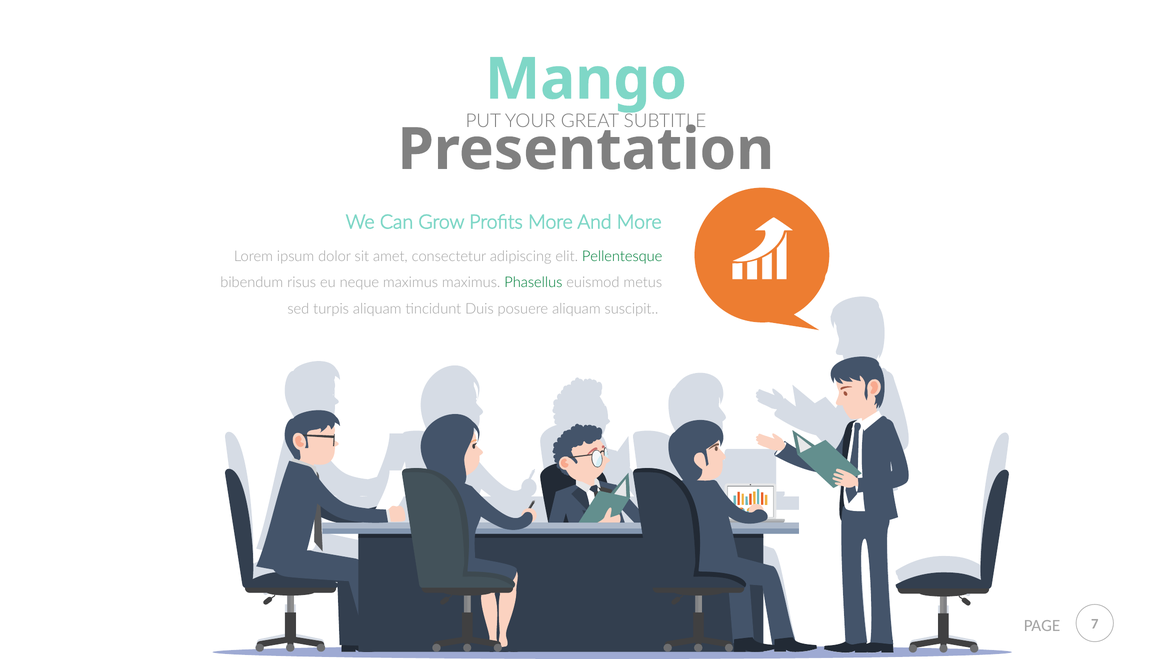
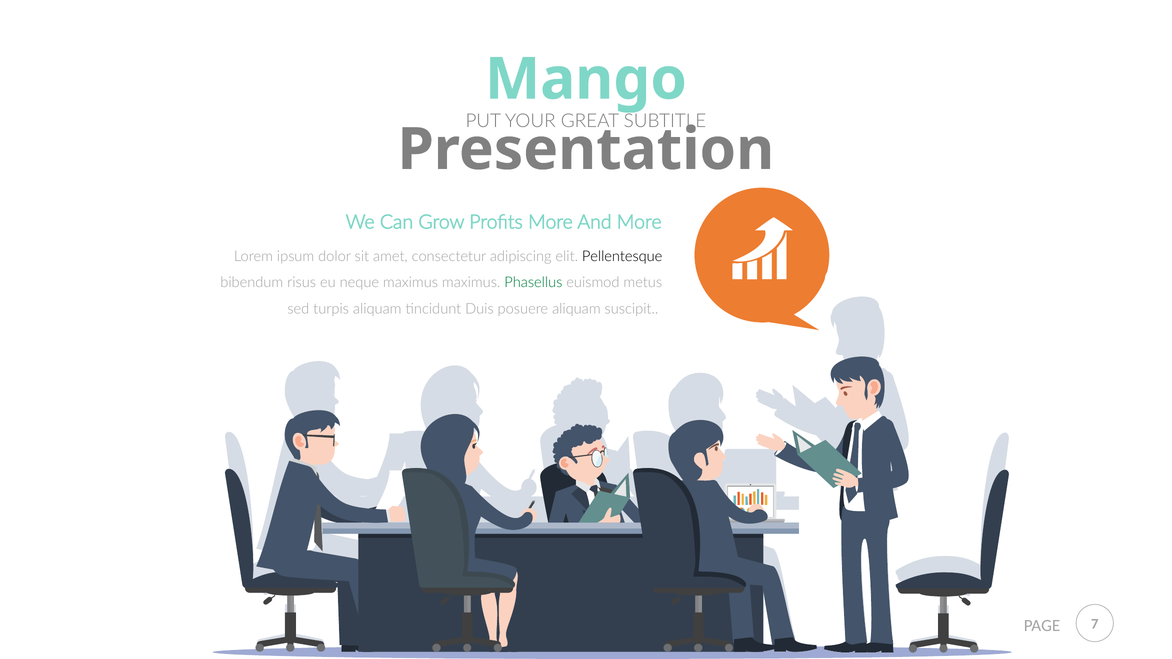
Pellentesque colour: green -> black
